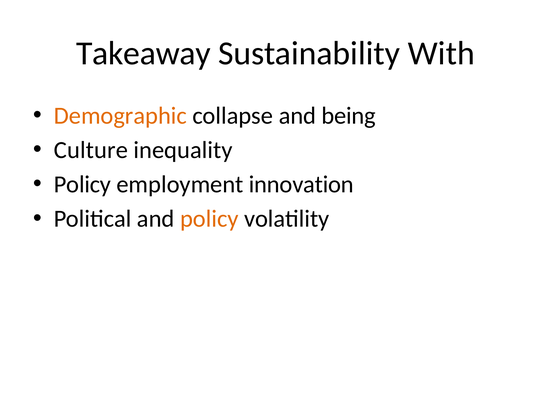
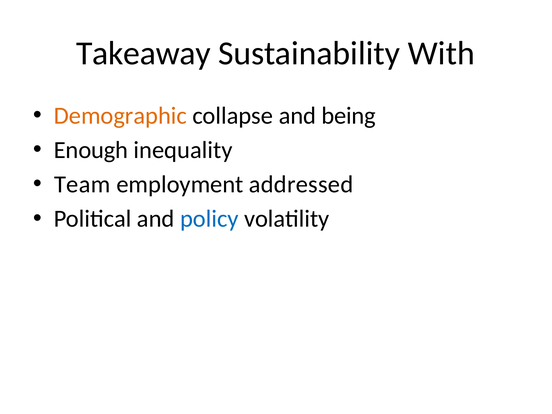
Culture: Culture -> Enough
Policy at (82, 185): Policy -> Team
innovation: innovation -> addressed
policy at (209, 219) colour: orange -> blue
